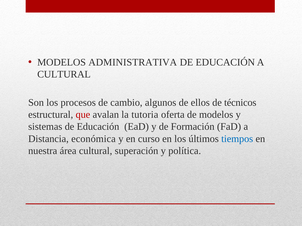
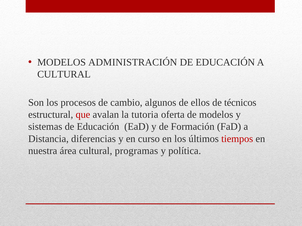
ADMINISTRATIVA: ADMINISTRATIVA -> ADMINISTRACIÓN
económica: económica -> diferencias
tiempos colour: blue -> red
superación: superación -> programas
